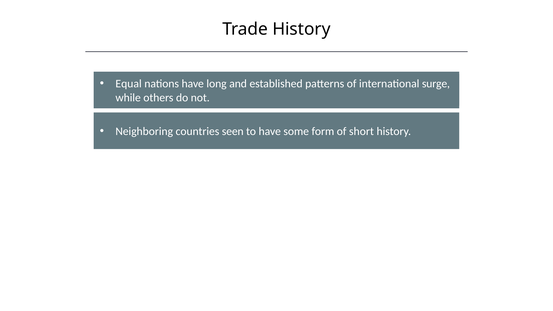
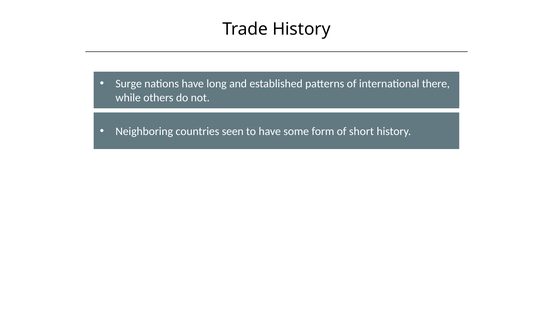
Equal: Equal -> Surge
surge: surge -> there
